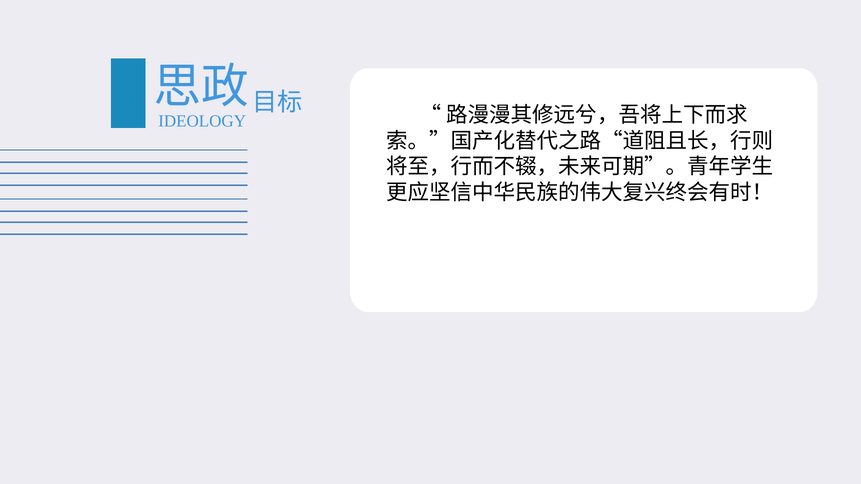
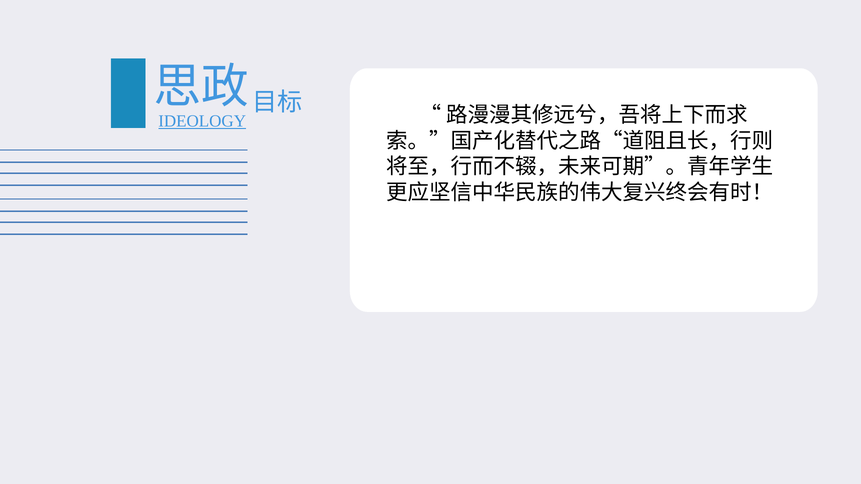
IDEOLOGY underline: none -> present
